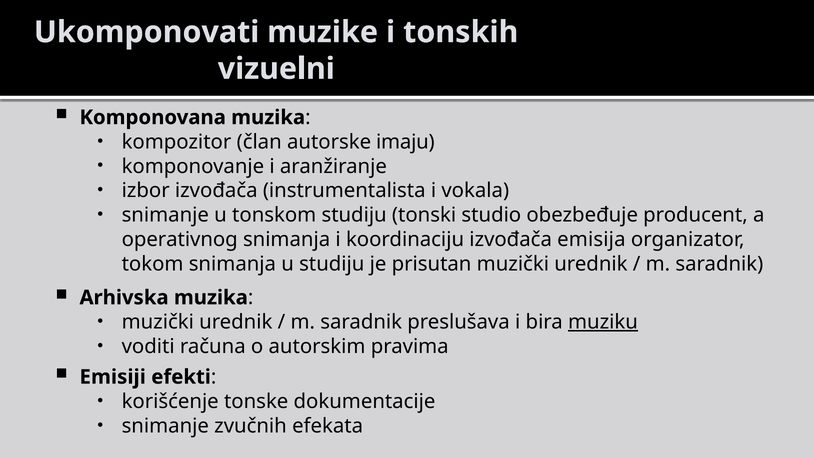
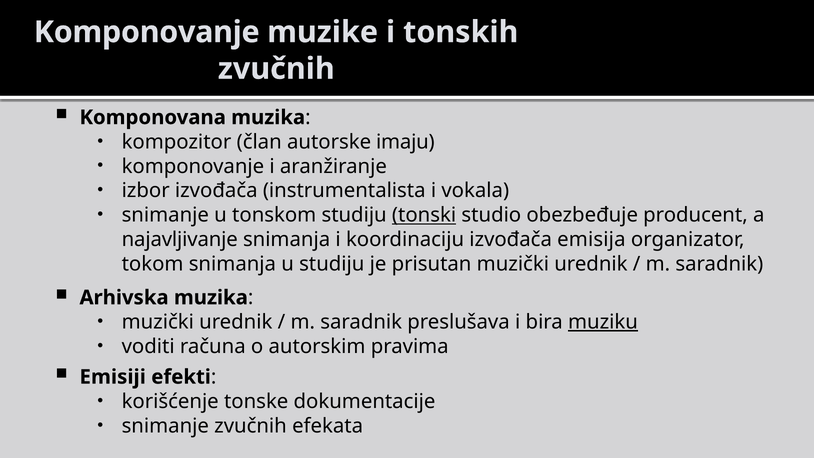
Ukomponovati at (147, 32): Ukomponovati -> Komponovanje
vizuelni at (276, 69): vizuelni -> zvučnih
tonski underline: none -> present
operativnog: operativnog -> najavljivanje
